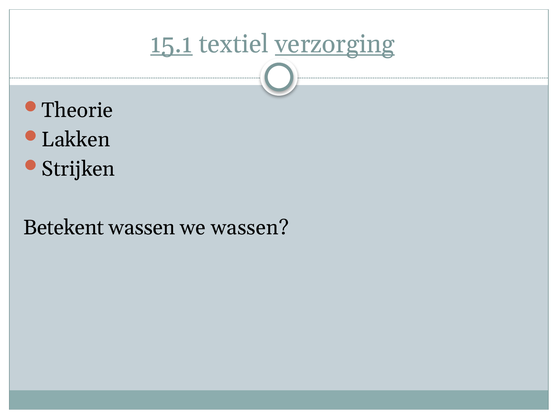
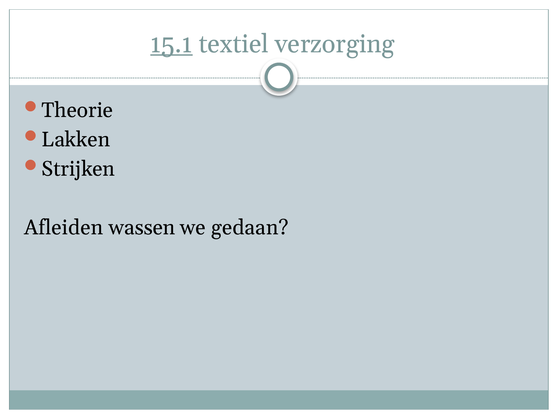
verzorging underline: present -> none
Betekent: Betekent -> Afleiden
we wassen: wassen -> gedaan
